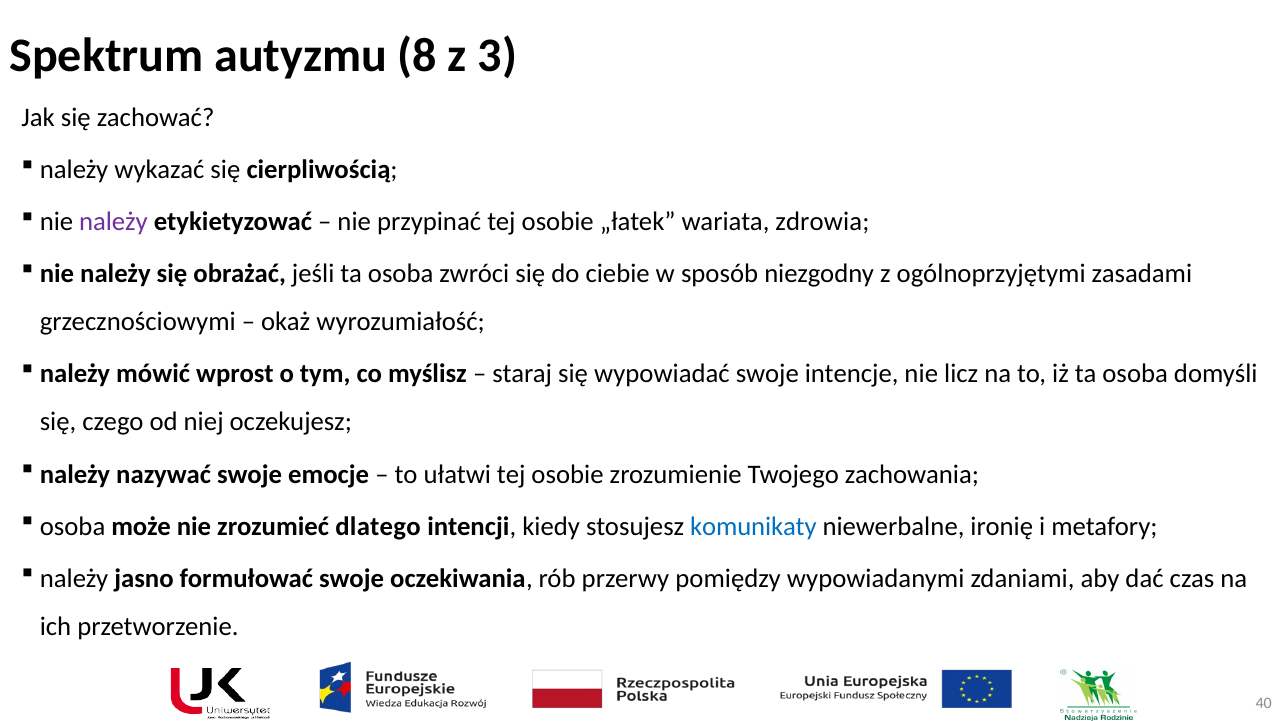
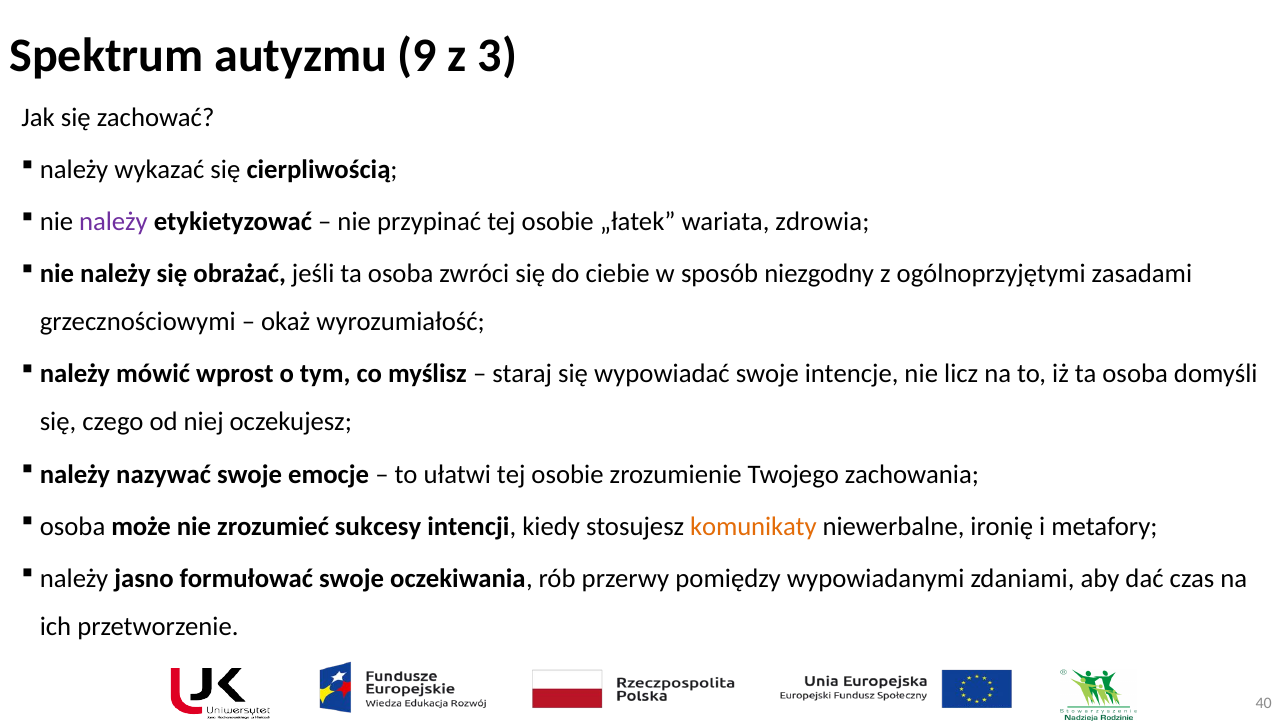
8: 8 -> 9
dlatego: dlatego -> sukcesy
komunikaty colour: blue -> orange
